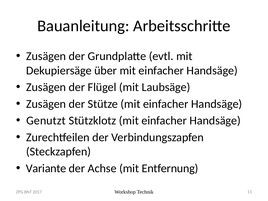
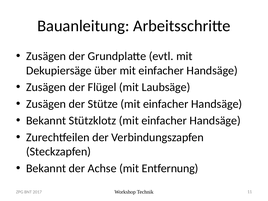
Genutzt at (46, 121): Genutzt -> Bekannt
Variante at (46, 168): Variante -> Bekannt
